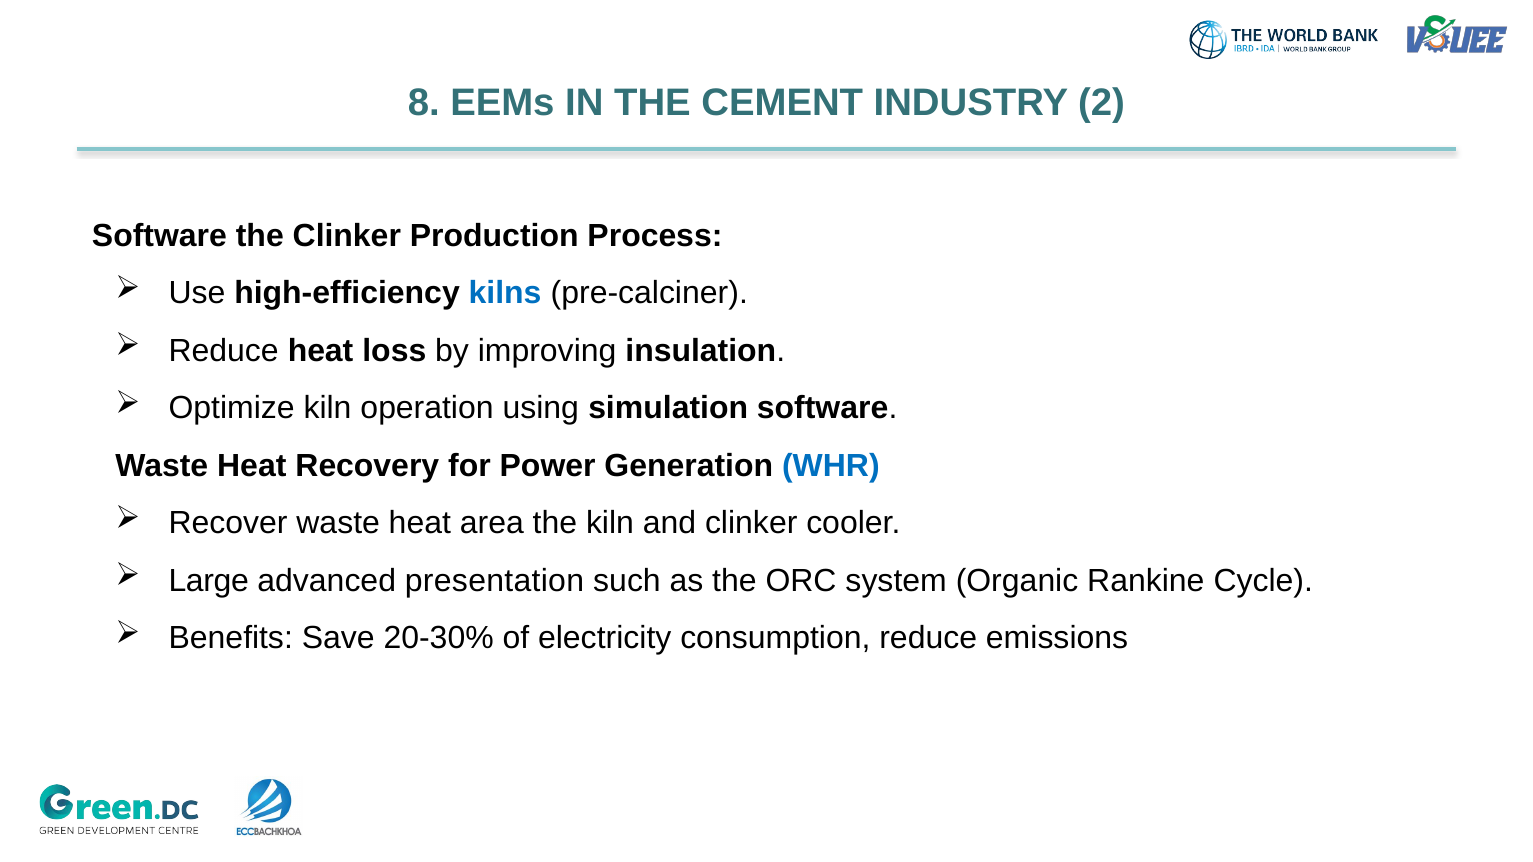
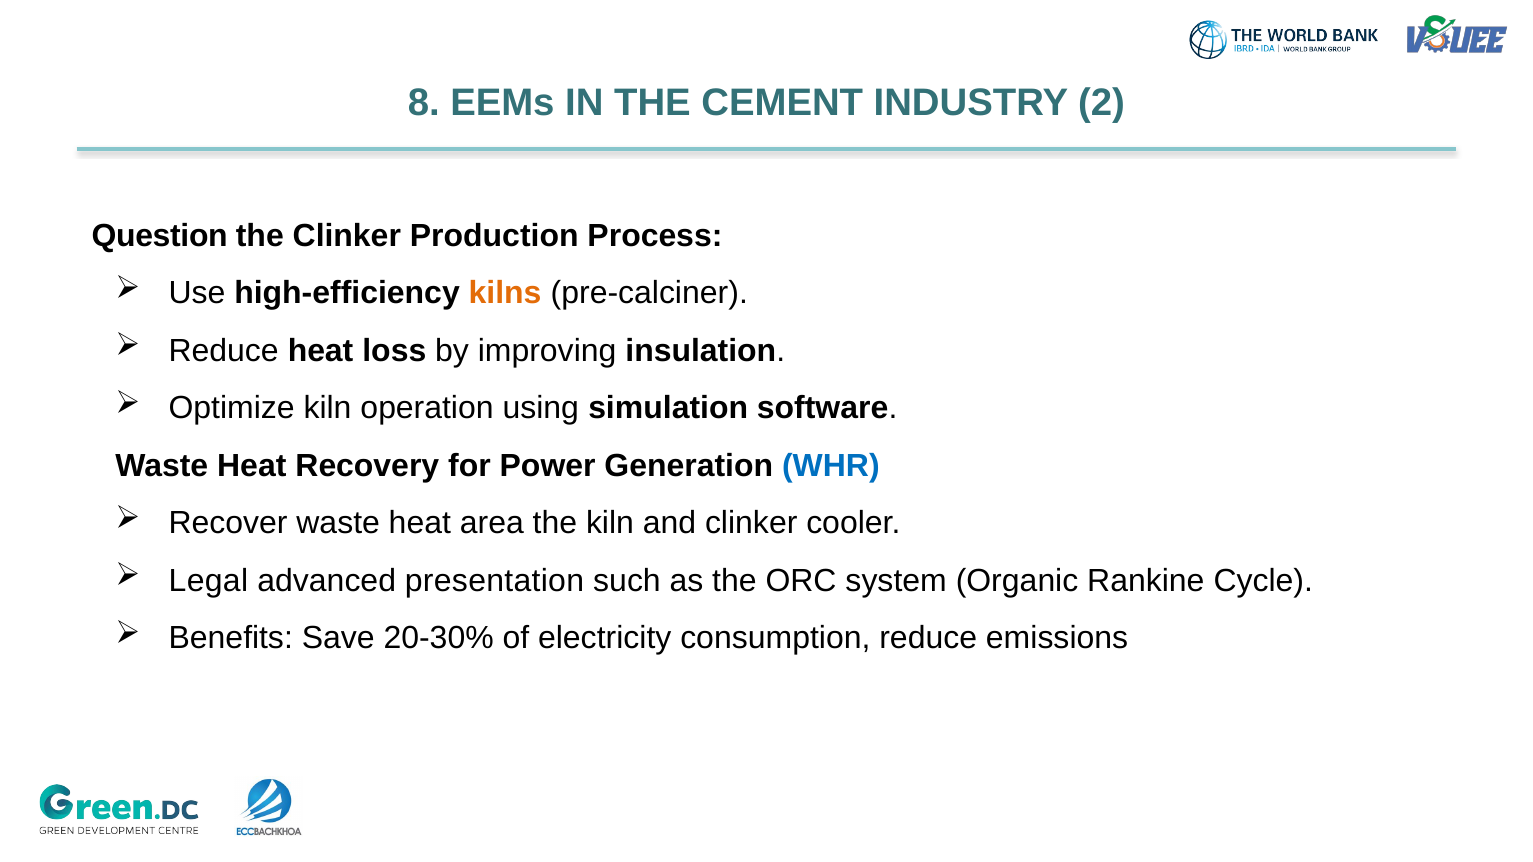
Software at (159, 236): Software -> Question
kilns colour: blue -> orange
Large: Large -> Legal
